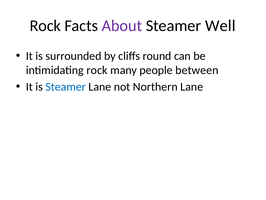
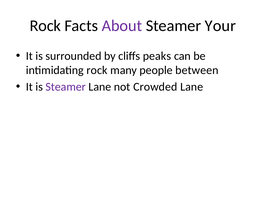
Well: Well -> Your
round: round -> peaks
Steamer at (66, 87) colour: blue -> purple
Northern: Northern -> Crowded
